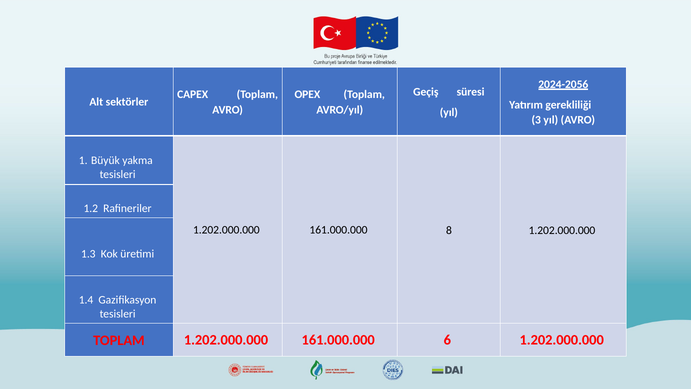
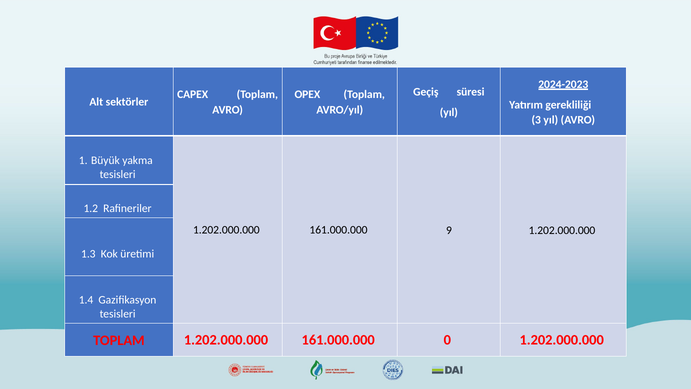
2024-2056: 2024-2056 -> 2024-2023
8: 8 -> 9
6: 6 -> 0
